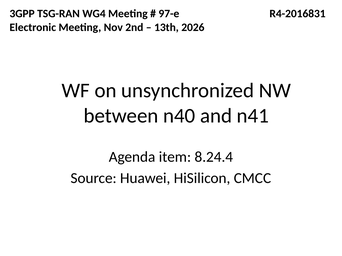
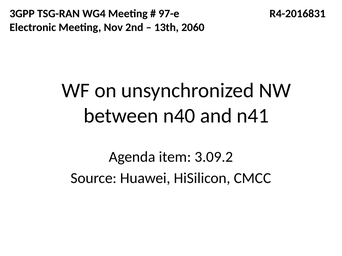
2026: 2026 -> 2060
8.24.4: 8.24.4 -> 3.09.2
